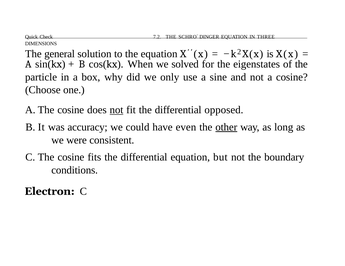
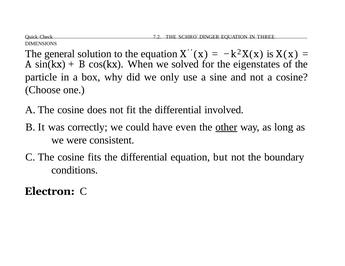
not at (116, 110) underline: present -> none
opposed: opposed -> involved
accuracy: accuracy -> correctly
